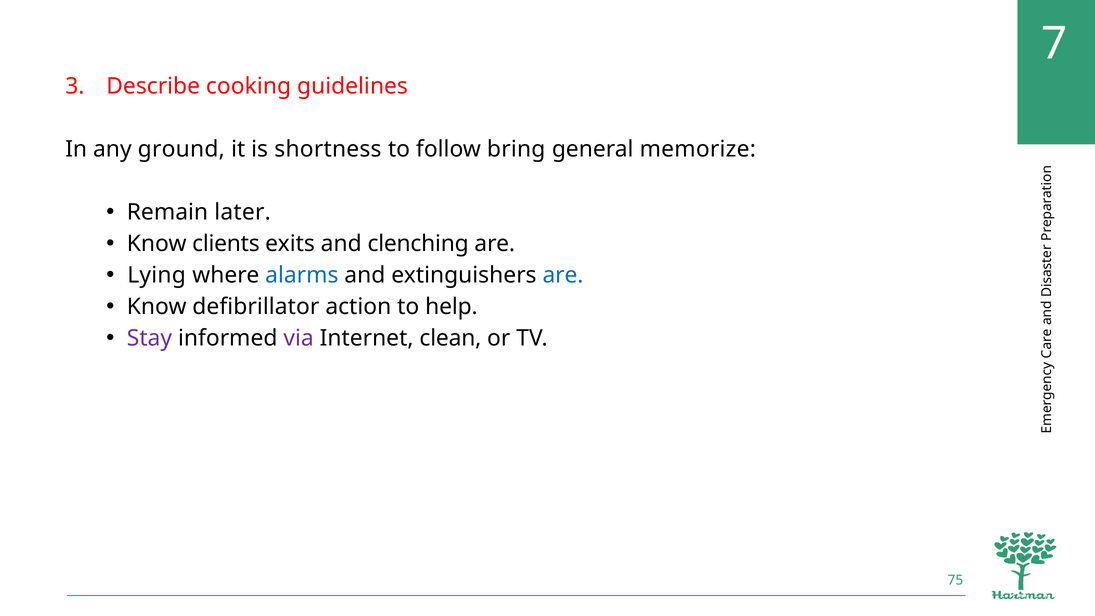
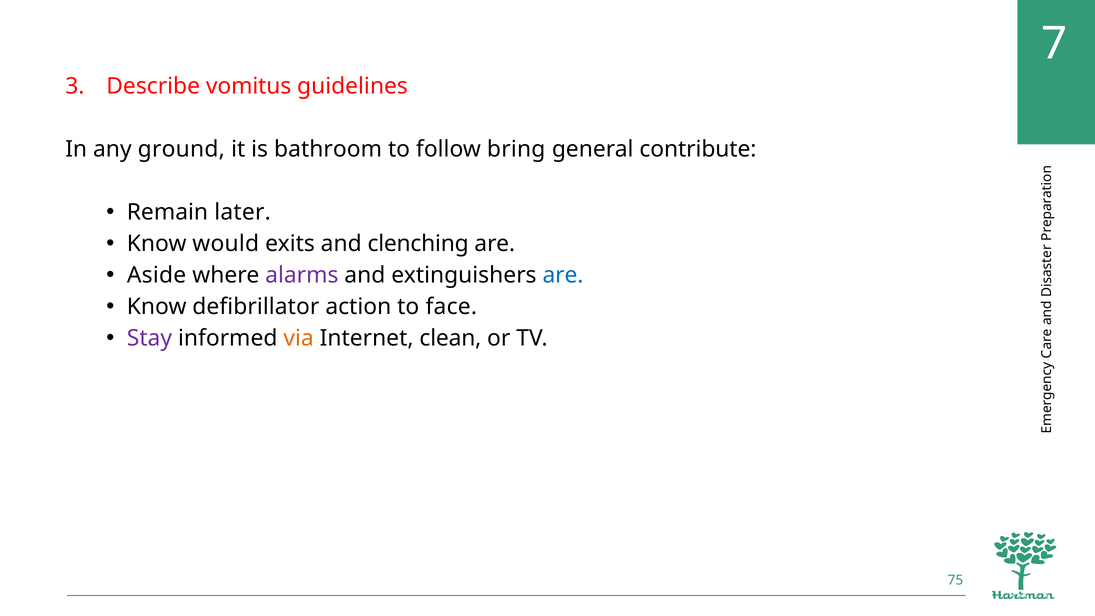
cooking: cooking -> vomitus
shortness: shortness -> bathroom
memorize: memorize -> contribute
clients: clients -> would
Lying: Lying -> Aside
alarms colour: blue -> purple
help: help -> face
via colour: purple -> orange
